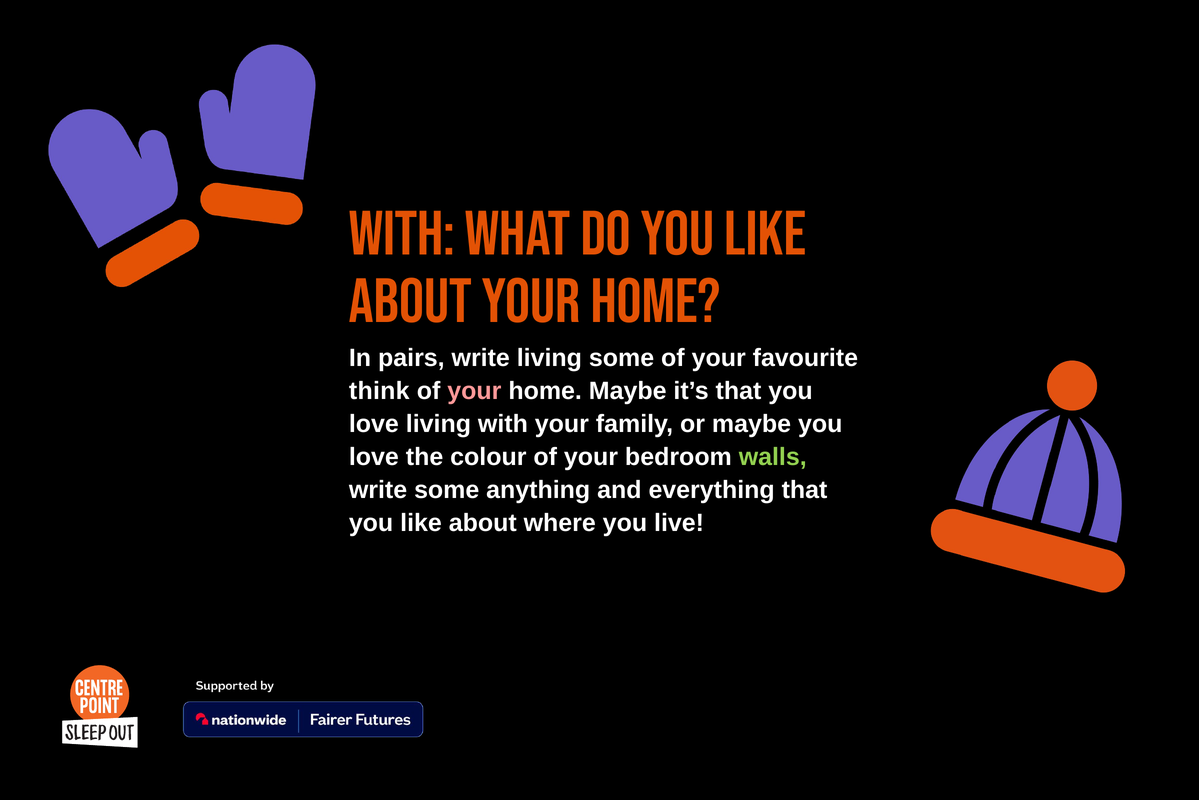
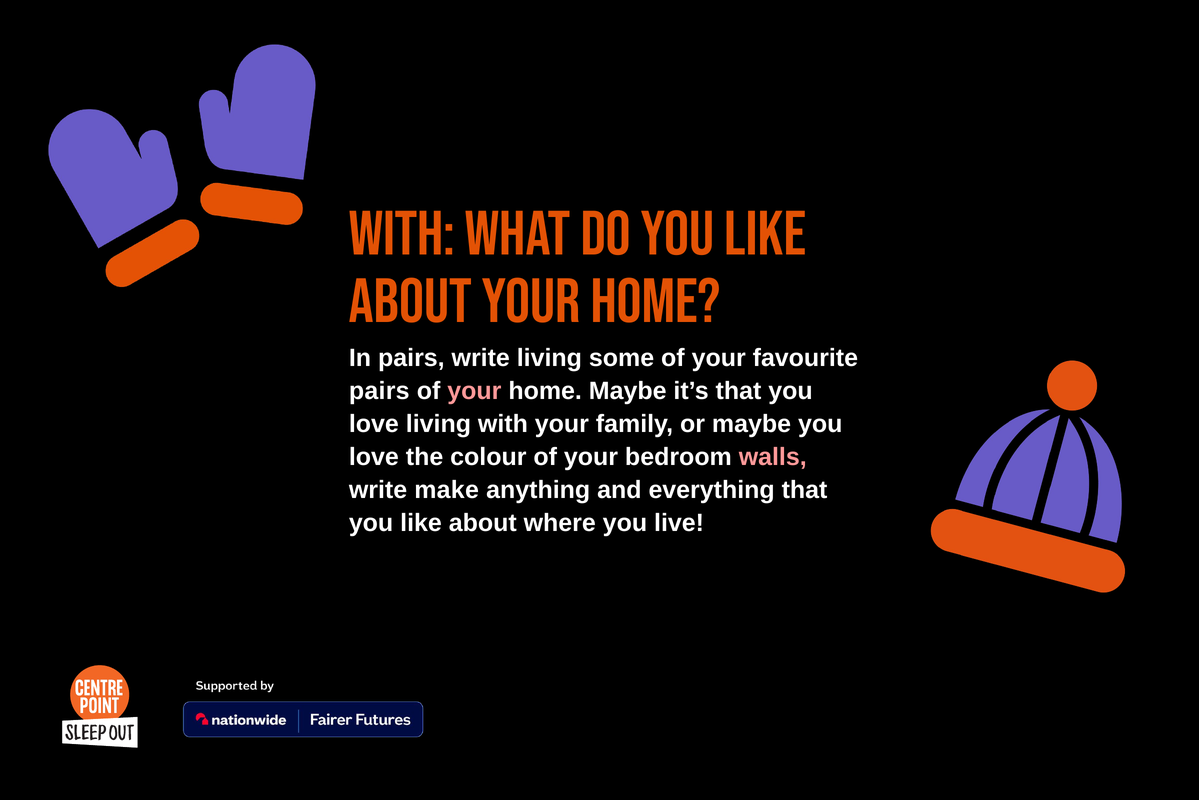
think at (379, 391): think -> pairs
walls colour: light green -> pink
write some: some -> make
